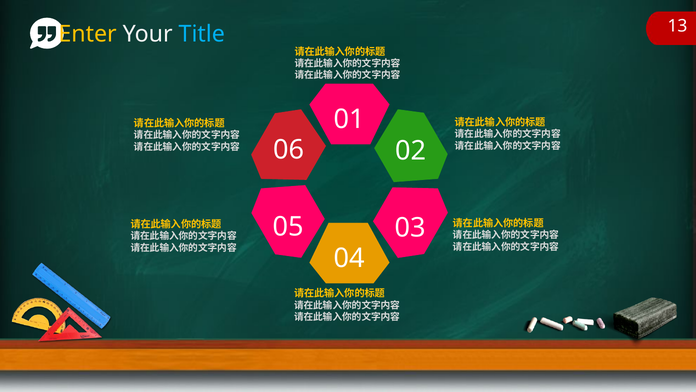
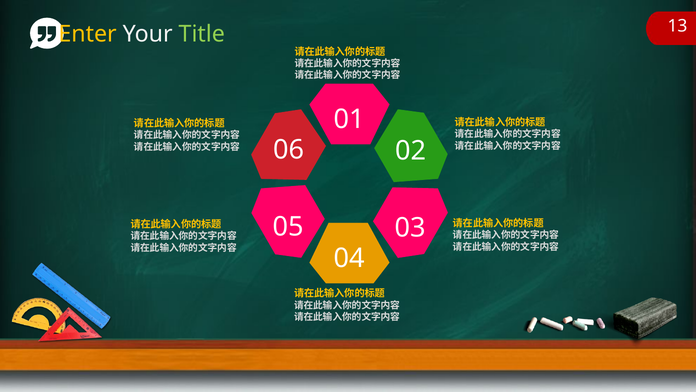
Title colour: light blue -> light green
